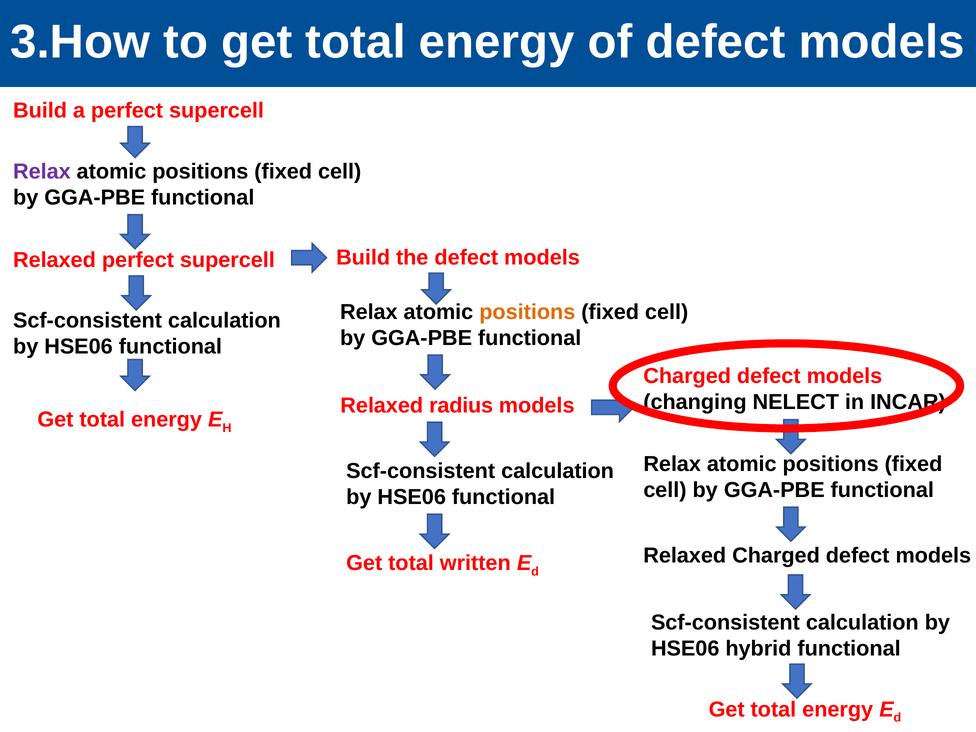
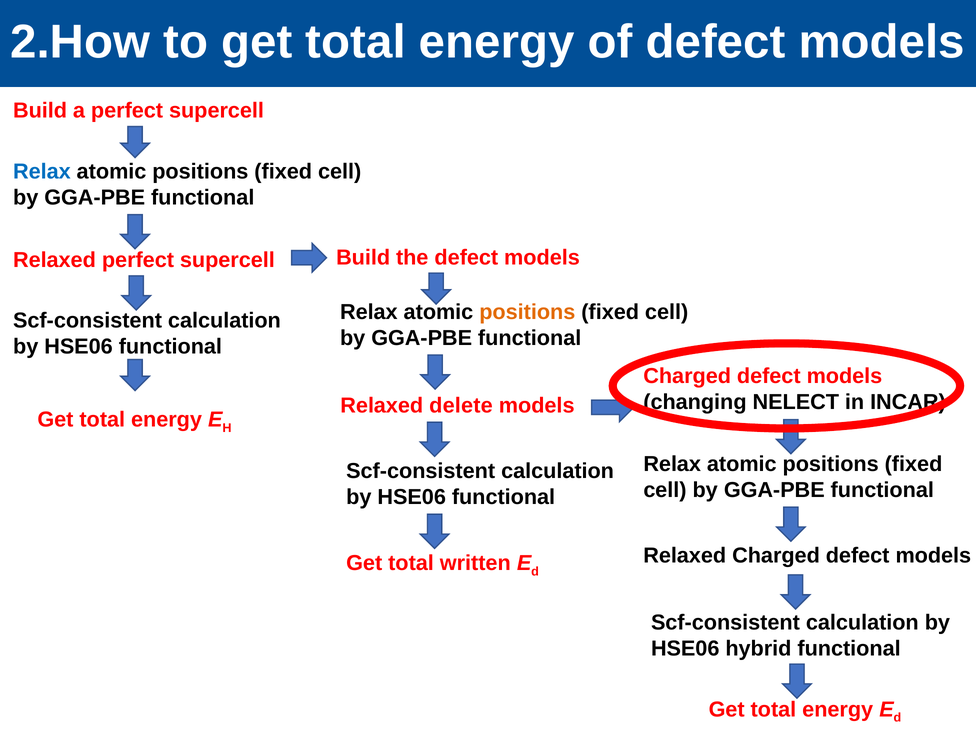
3.How: 3.How -> 2.How
Relax at (42, 171) colour: purple -> blue
radius: radius -> delete
